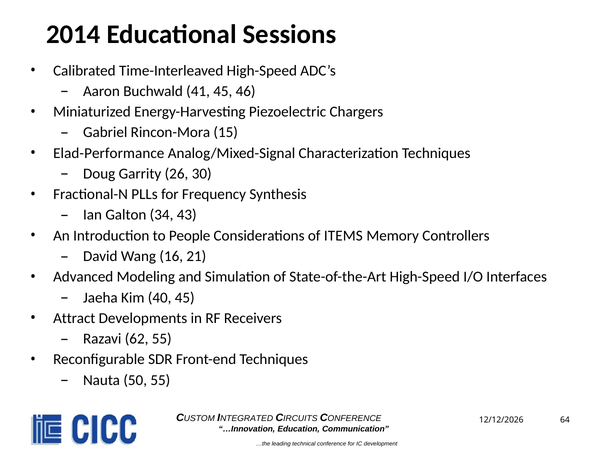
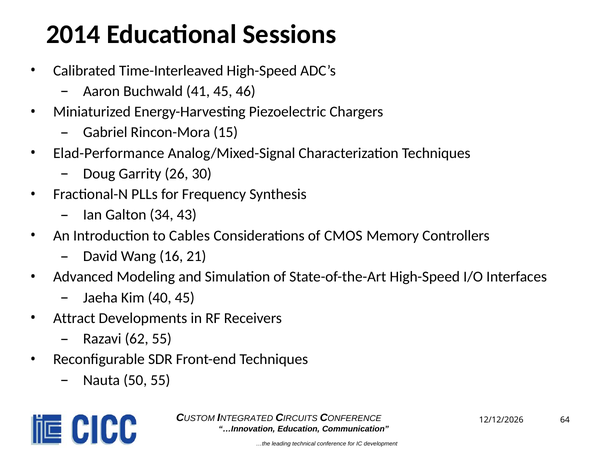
People: People -> Cables
ITEMS: ITEMS -> CMOS
